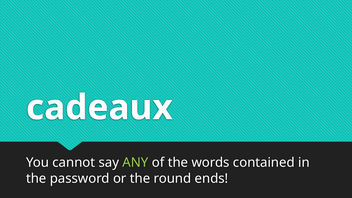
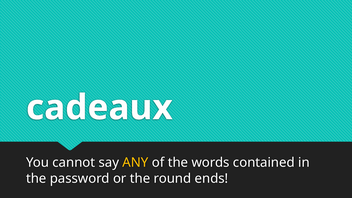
ANY colour: light green -> yellow
